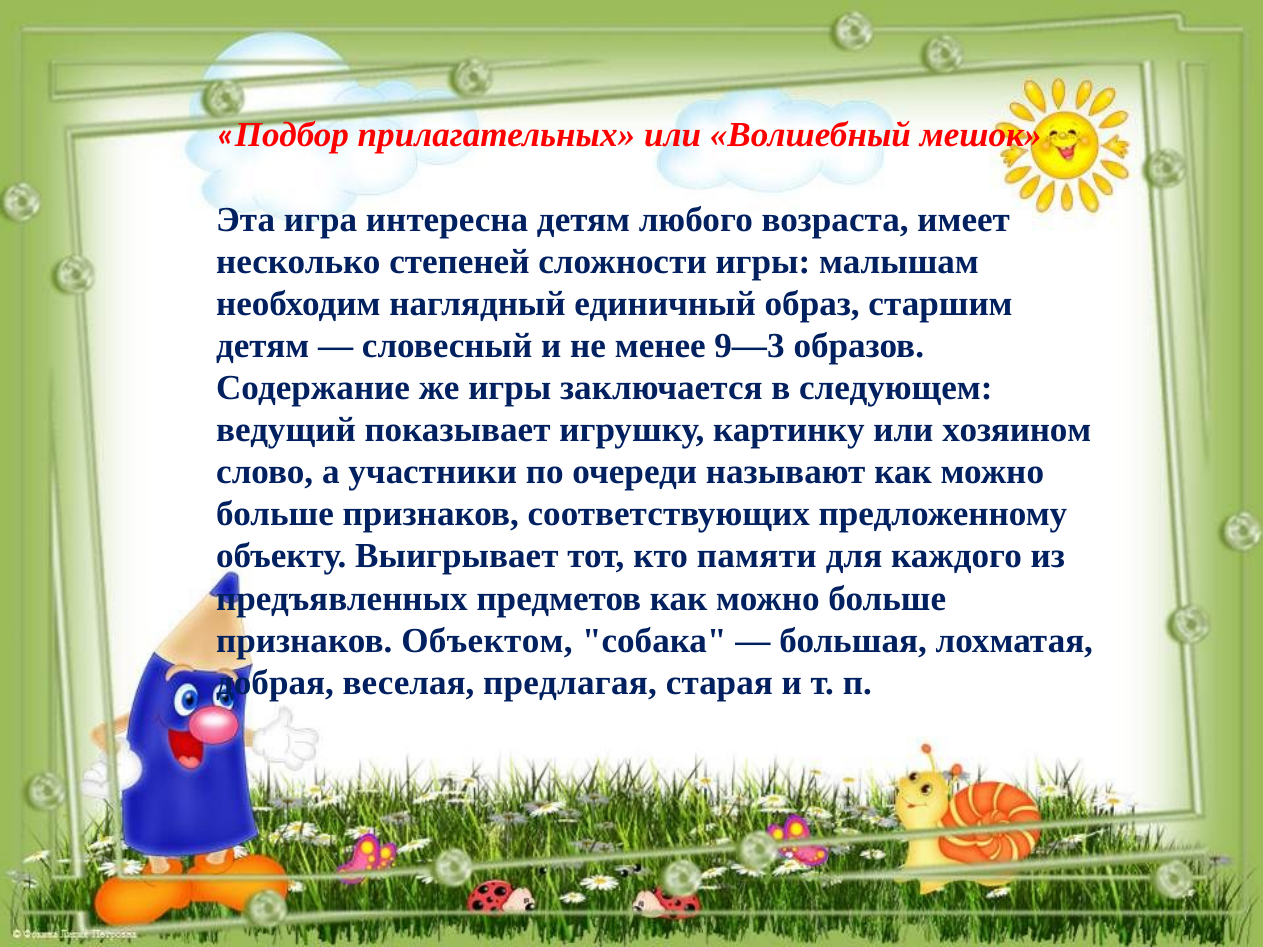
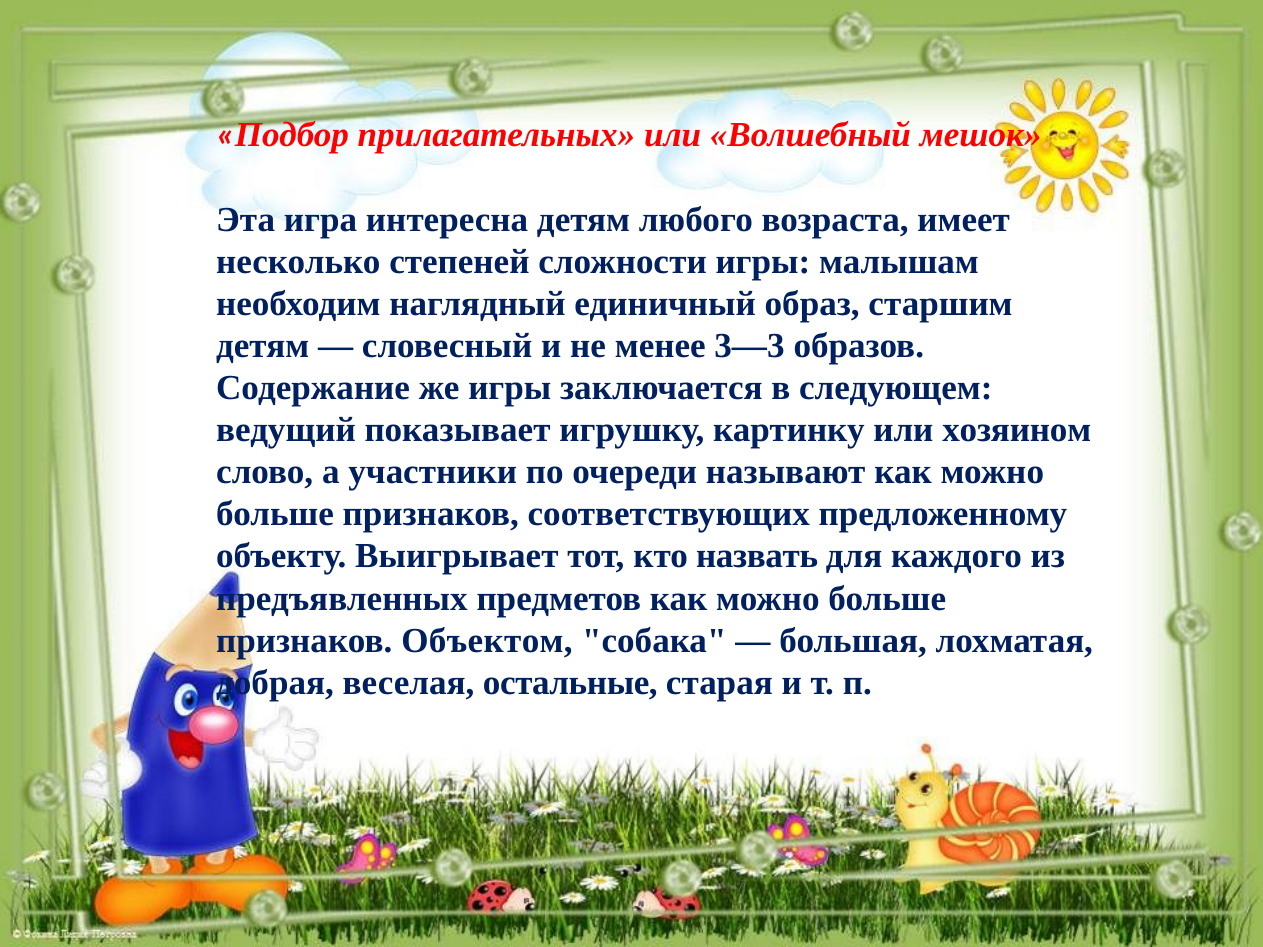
9—3: 9—3 -> 3—3
памяти: памяти -> назвать
предлагая: предлагая -> остальные
